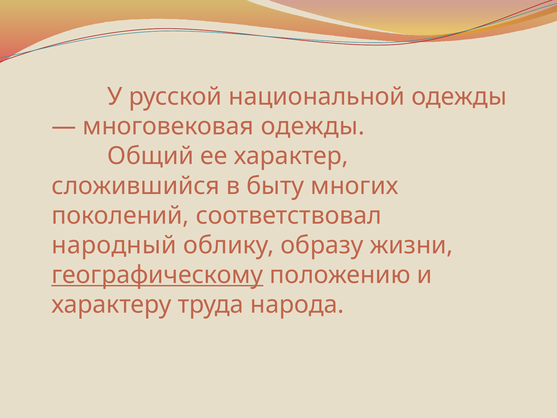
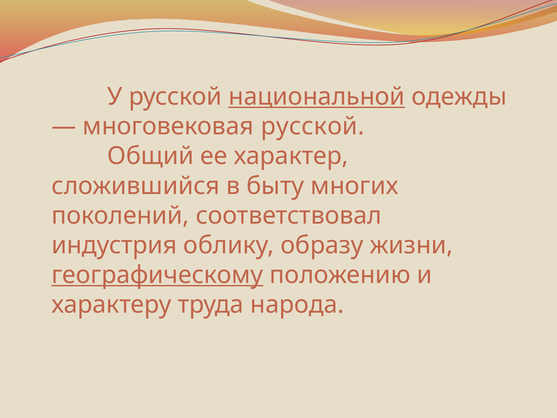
национальной underline: none -> present
многовековая одежды: одежды -> русской
народный: народный -> индустрия
